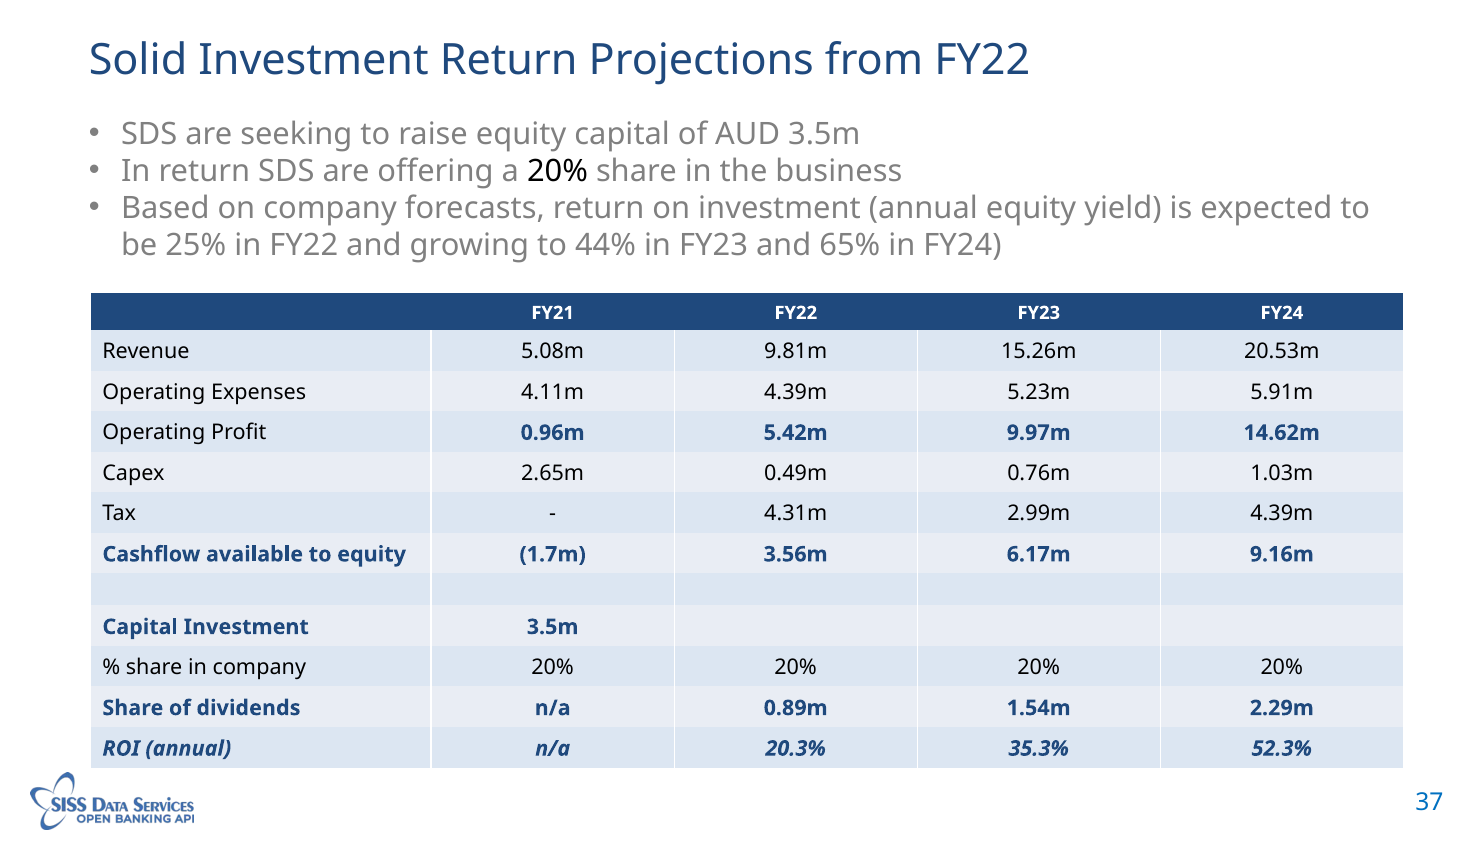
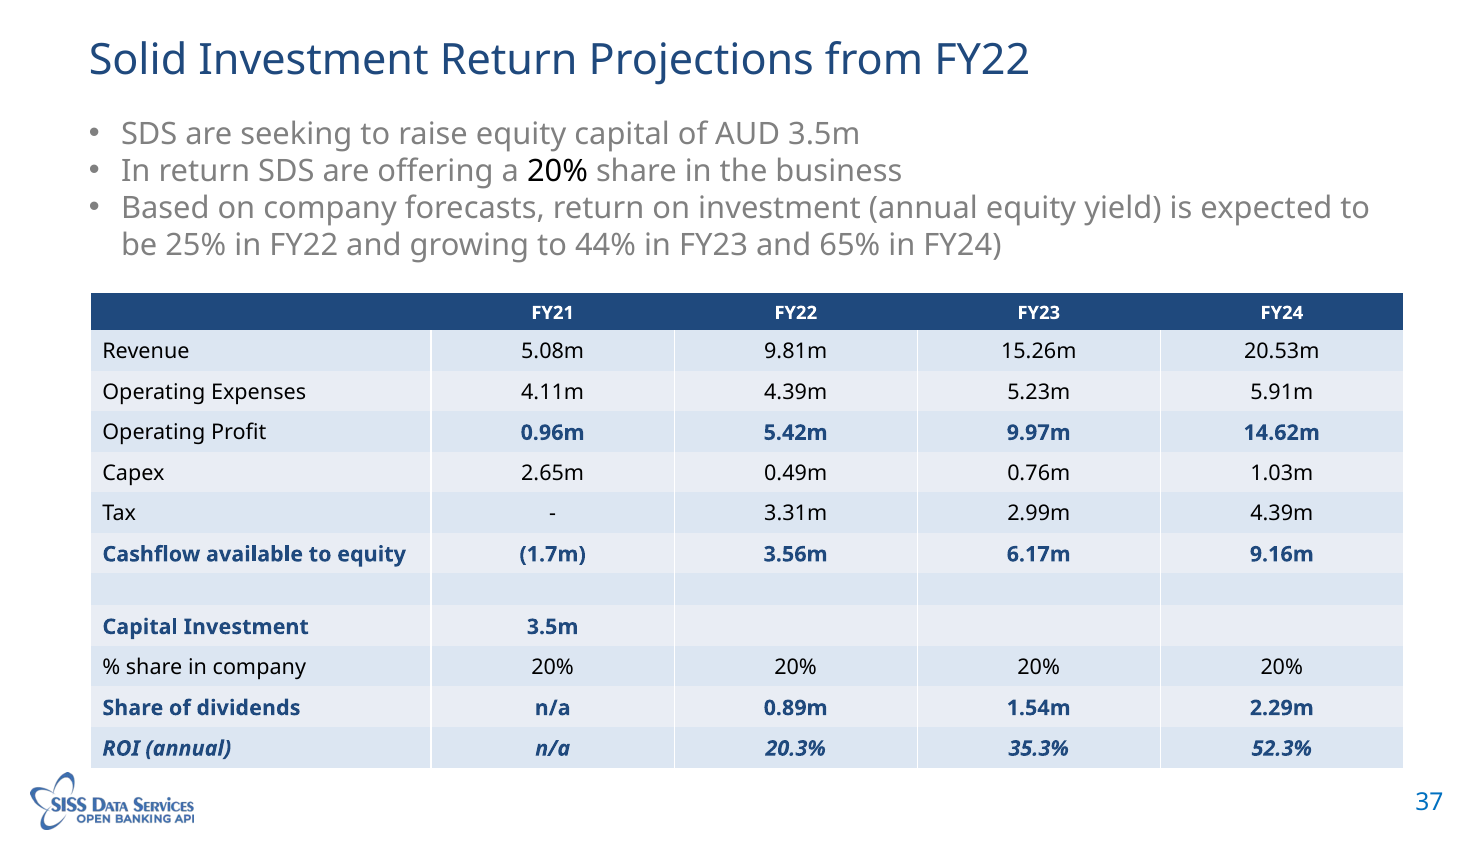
4.31m: 4.31m -> 3.31m
